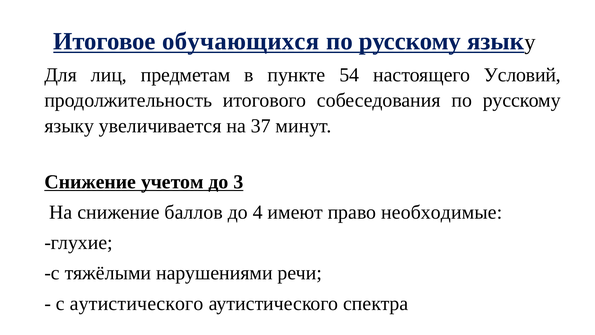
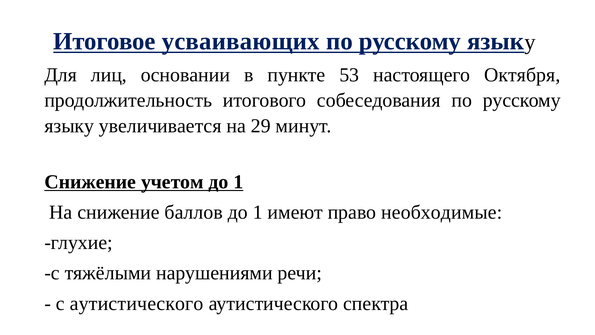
обучающихся: обучающихся -> усваивающих
предметам: предметам -> основании
54: 54 -> 53
Условий: Условий -> Октября
37: 37 -> 29
3 at (238, 182): 3 -> 1
баллов до 4: 4 -> 1
